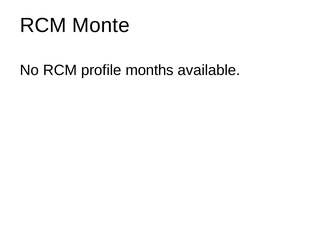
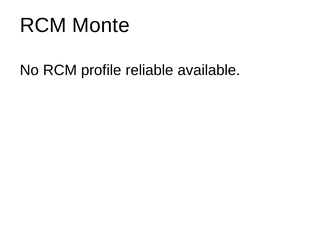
months: months -> reliable
